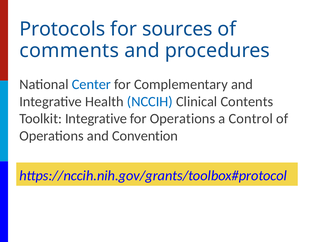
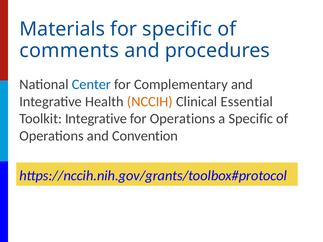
Protocols: Protocols -> Materials
for sources: sources -> specific
NCCIH colour: blue -> orange
Contents: Contents -> Essential
a Control: Control -> Specific
